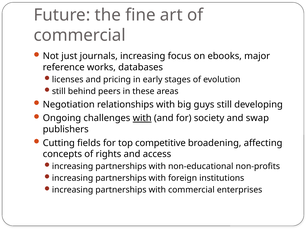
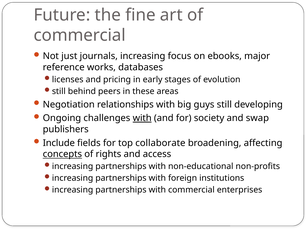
Cutting: Cutting -> Include
competitive: competitive -> collaborate
concepts underline: none -> present
